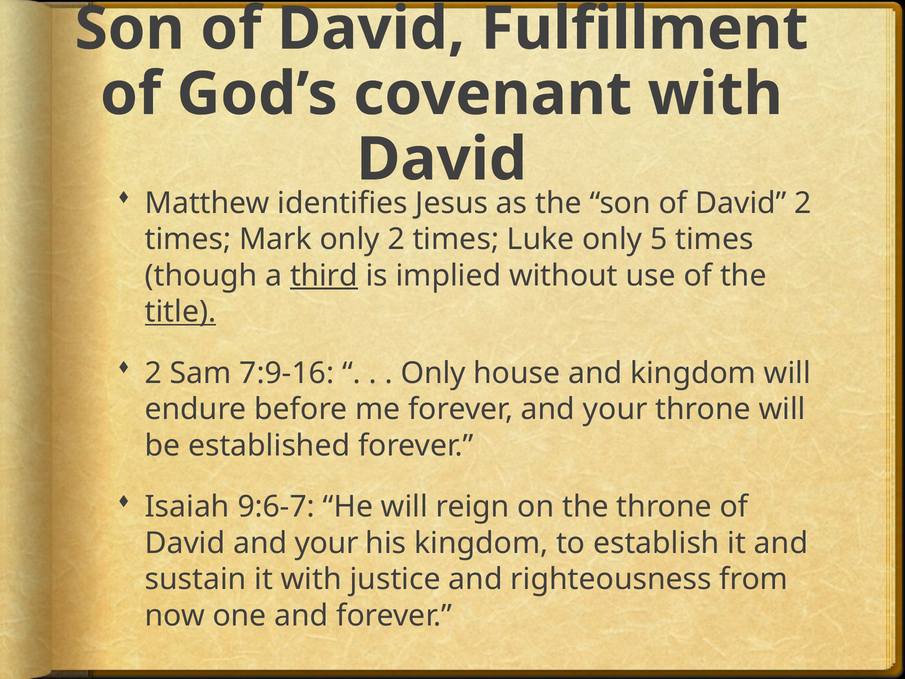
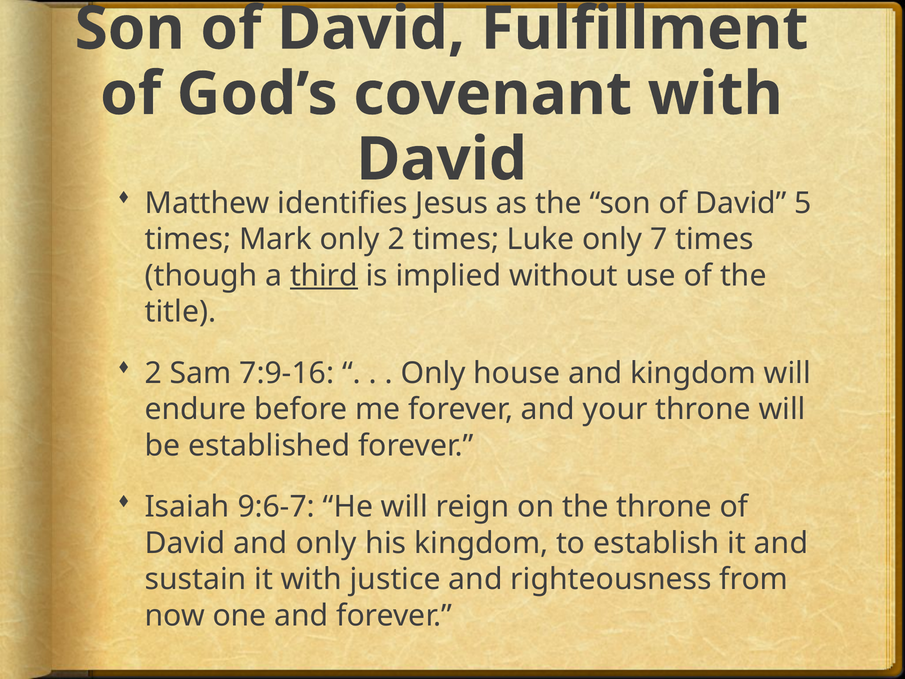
David 2: 2 -> 5
5: 5 -> 7
title underline: present -> none
David and your: your -> only
